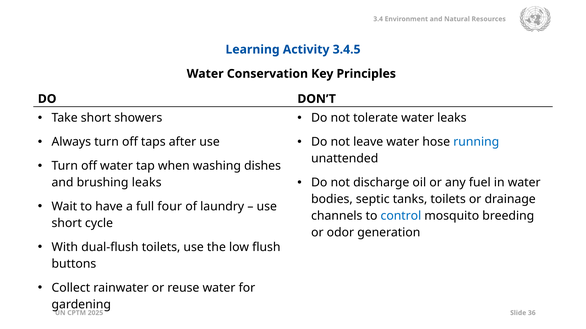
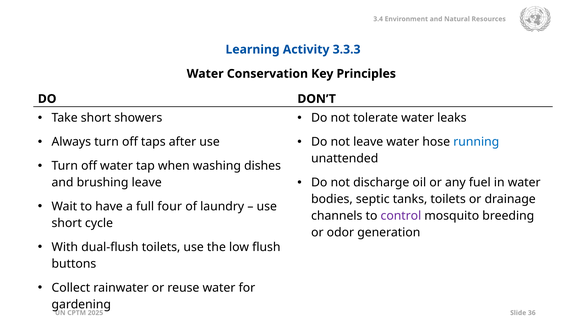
3.4.5: 3.4.5 -> 3.3.3
brushing leaks: leaks -> leave
control colour: blue -> purple
